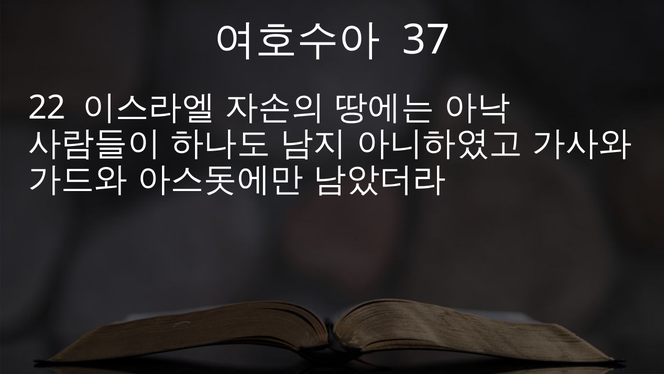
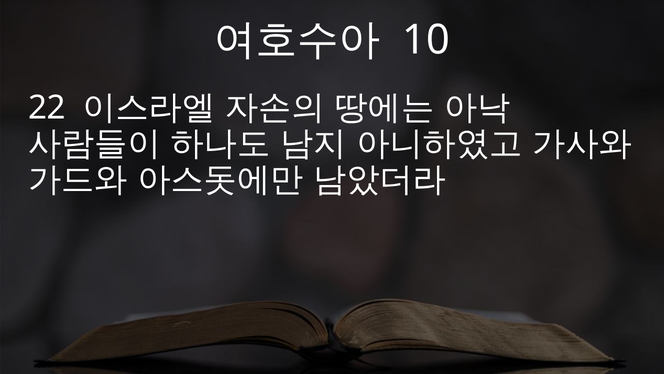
37: 37 -> 10
